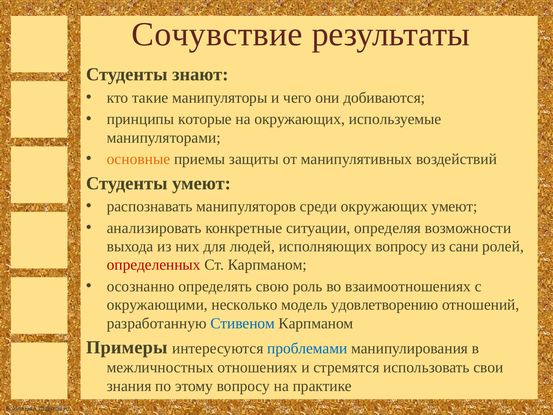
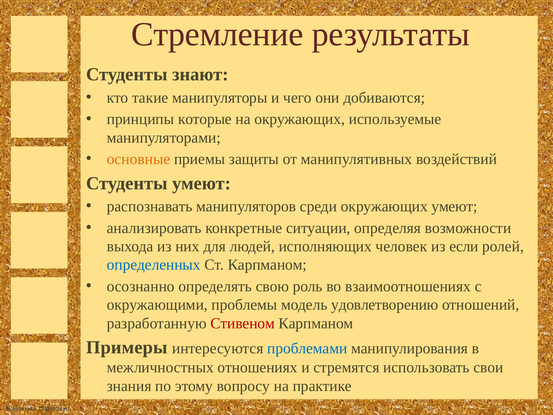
Сочувствие: Сочувствие -> Стремление
исполняющих вопросу: вопросу -> человек
сани: сани -> если
определенных colour: red -> blue
несколько: несколько -> проблемы
Стивеном colour: blue -> red
